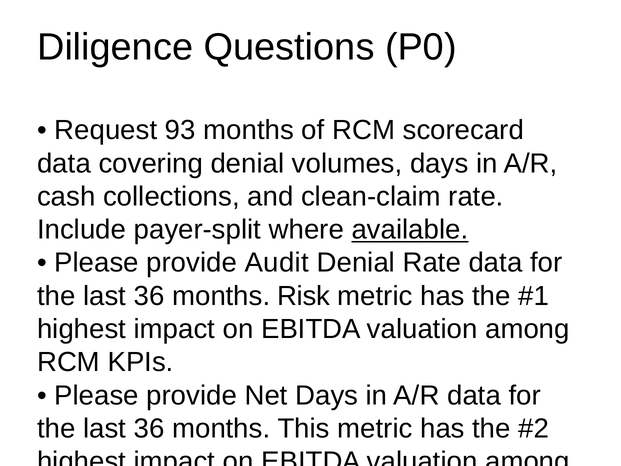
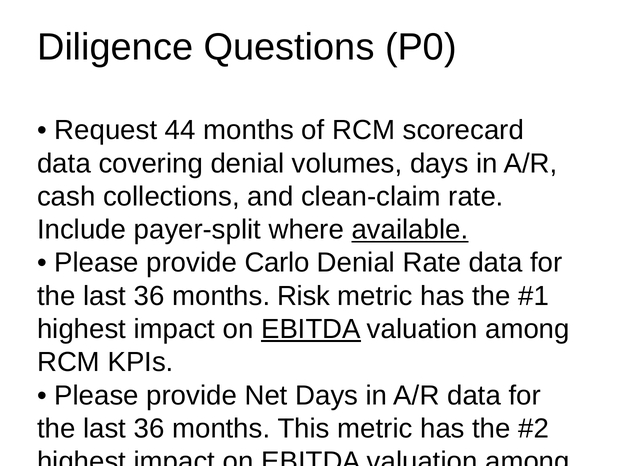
93: 93 -> 44
Audit: Audit -> Carlo
EBITDA at (311, 329) underline: none -> present
